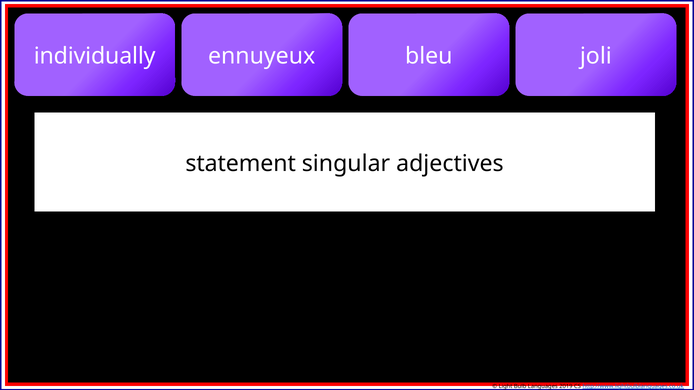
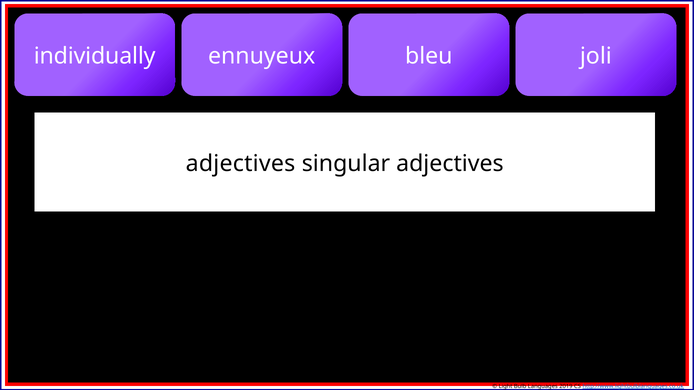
statement at (241, 164): statement -> adjectives
